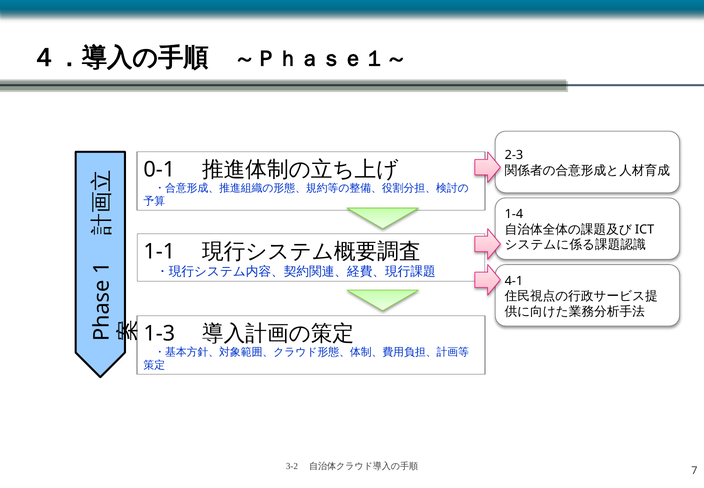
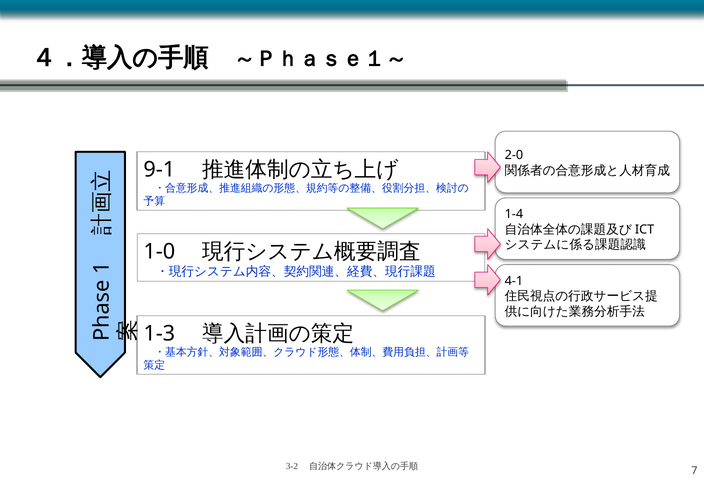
2-3: 2-3 -> 2-0
0-1: 0-1 -> 9-1
1-1: 1-1 -> 1-0
